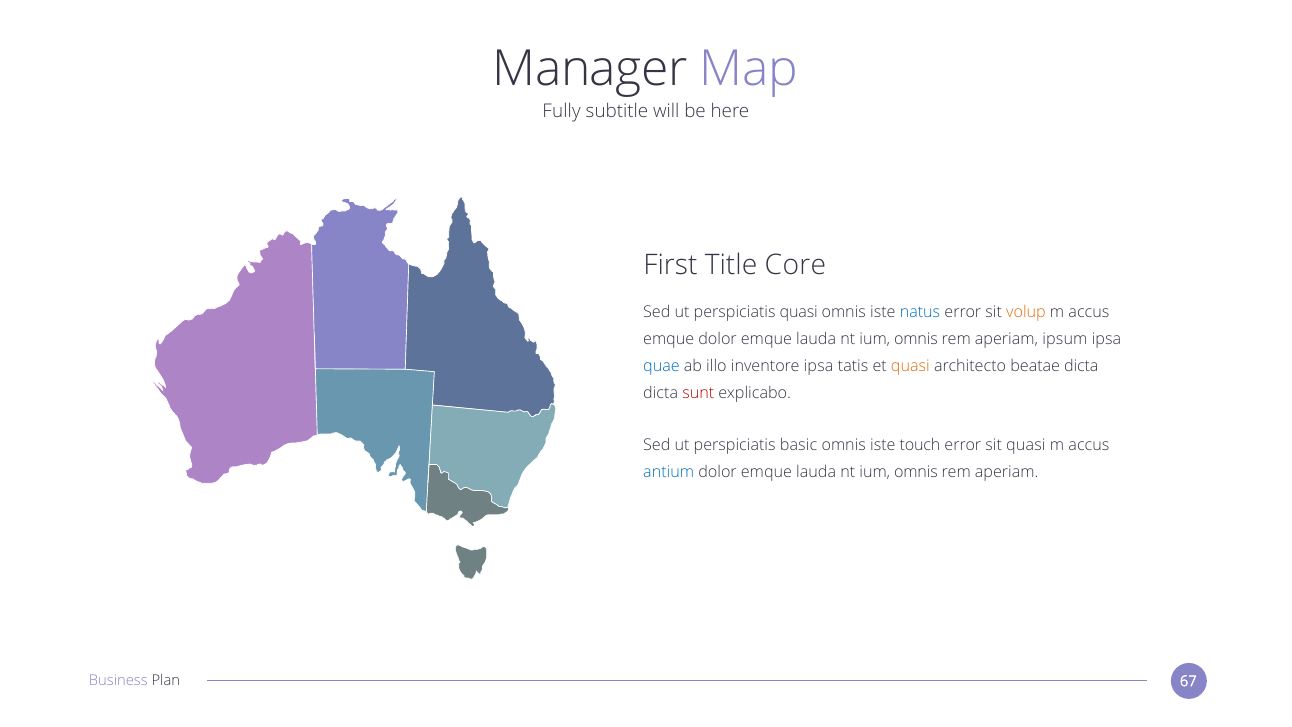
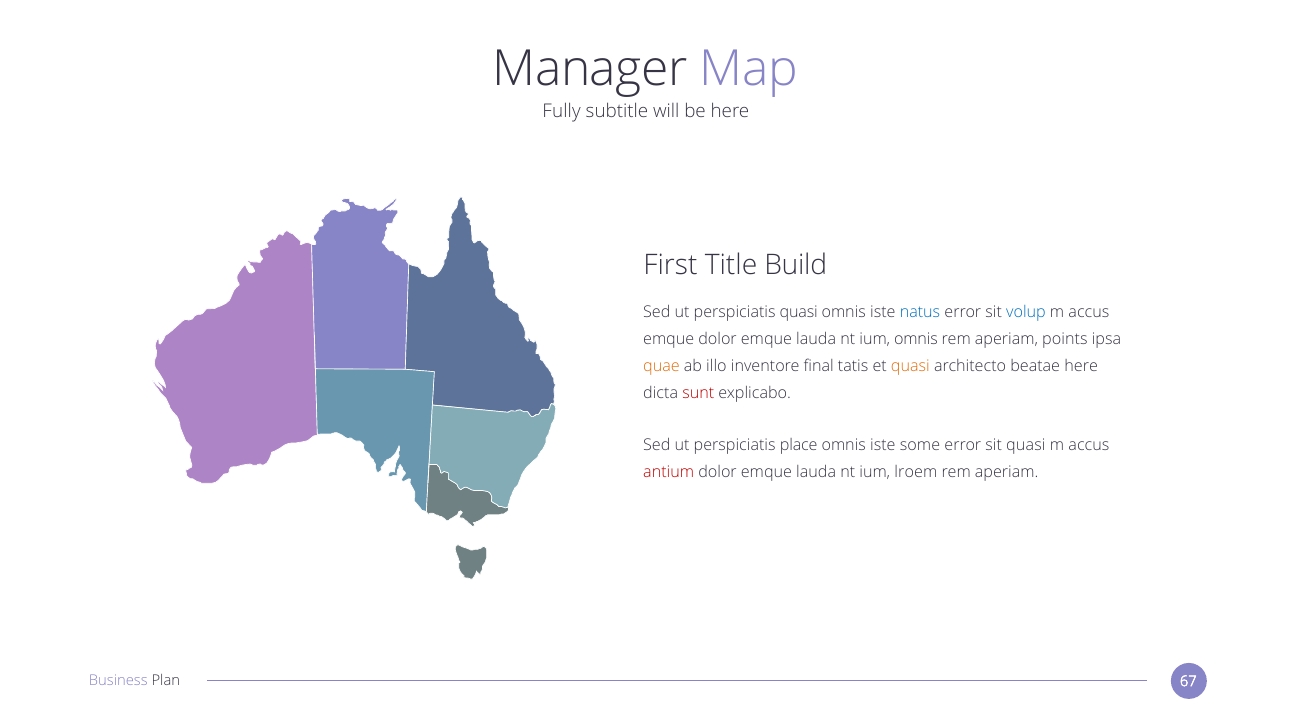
Core: Core -> Build
volup colour: orange -> blue
ipsum: ipsum -> points
quae colour: blue -> orange
inventore ipsa: ipsa -> final
beatae dicta: dicta -> here
basic: basic -> place
touch: touch -> some
antium colour: blue -> red
omnis at (916, 472): omnis -> lroem
